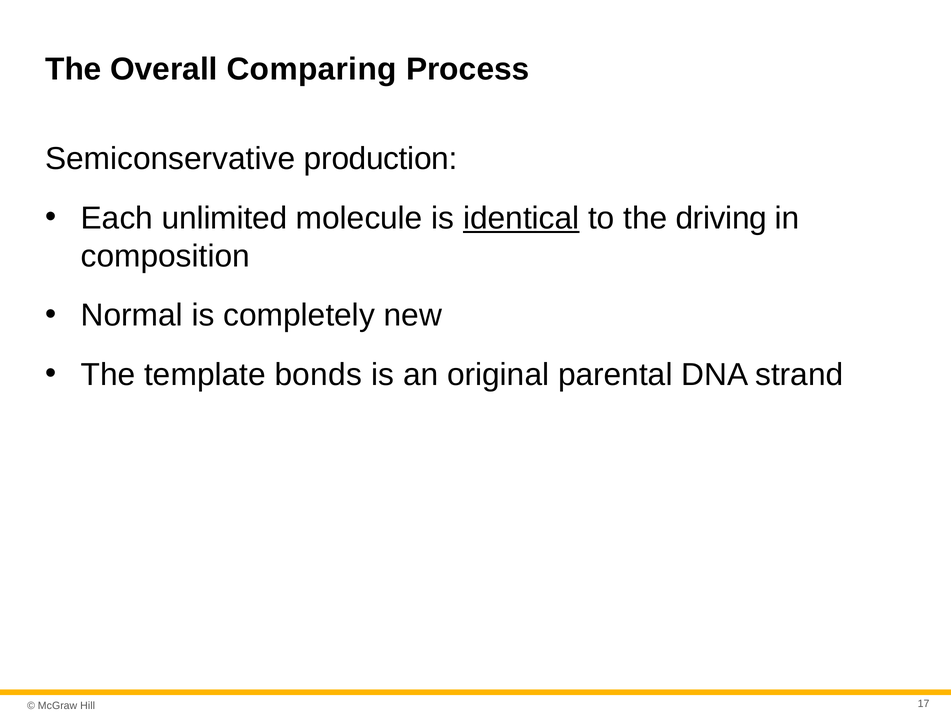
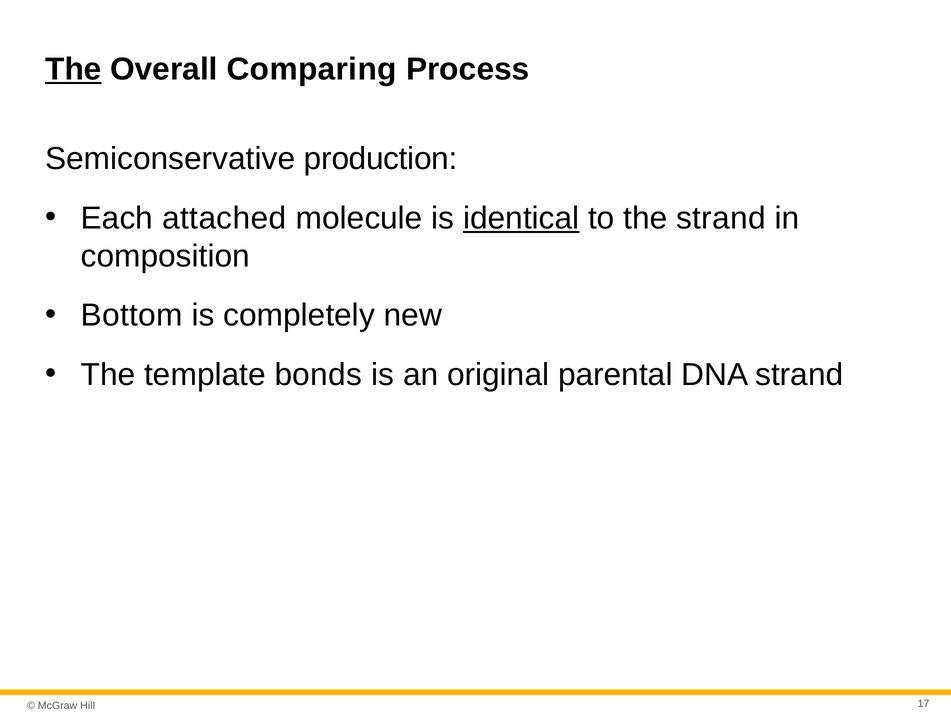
The at (73, 69) underline: none -> present
unlimited: unlimited -> attached
the driving: driving -> strand
Normal: Normal -> Bottom
